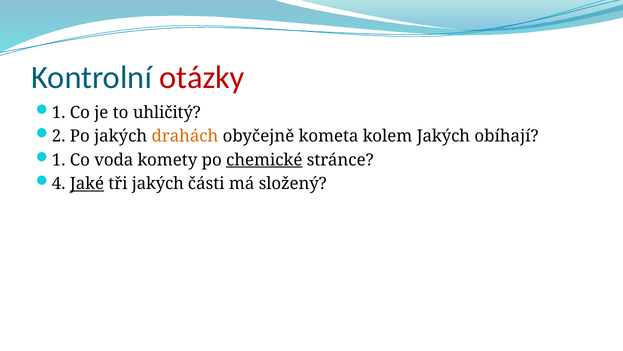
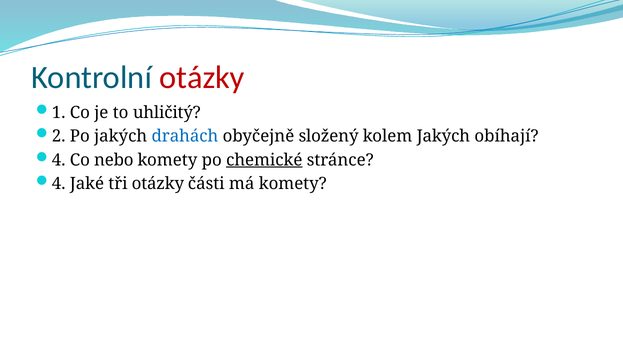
drahách colour: orange -> blue
kometa: kometa -> složený
1 at (59, 160): 1 -> 4
voda: voda -> nebo
Jaké underline: present -> none
tři jakých: jakých -> otázky
má složený: složený -> komety
